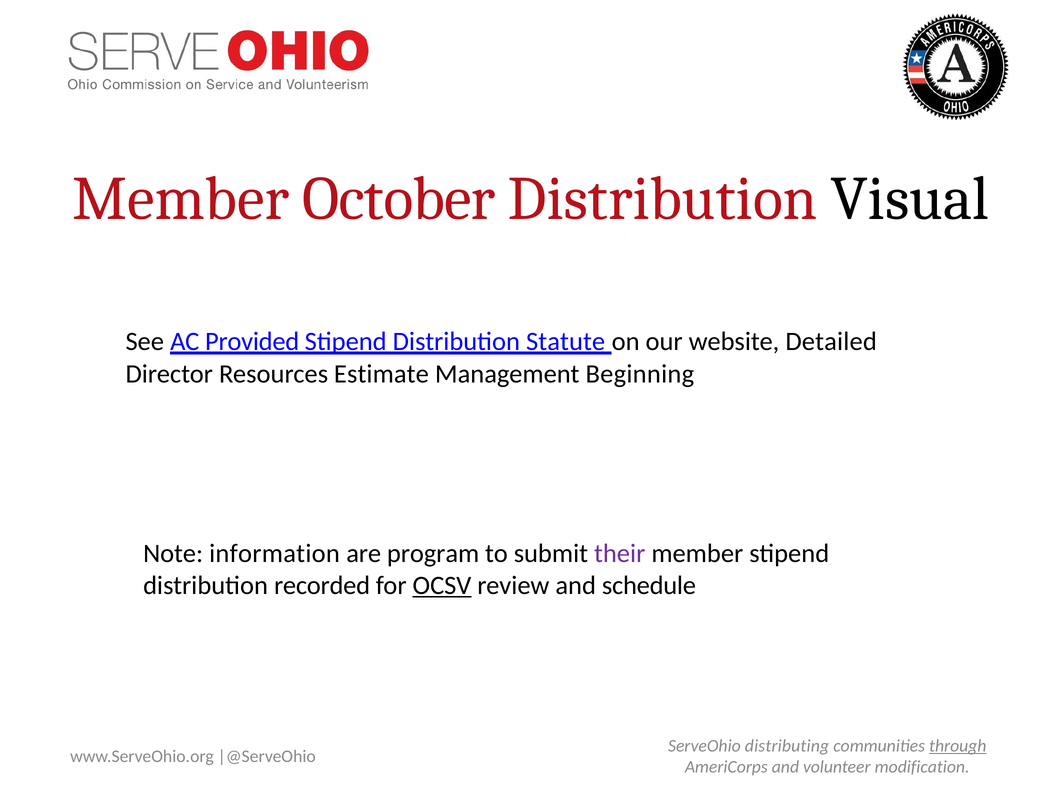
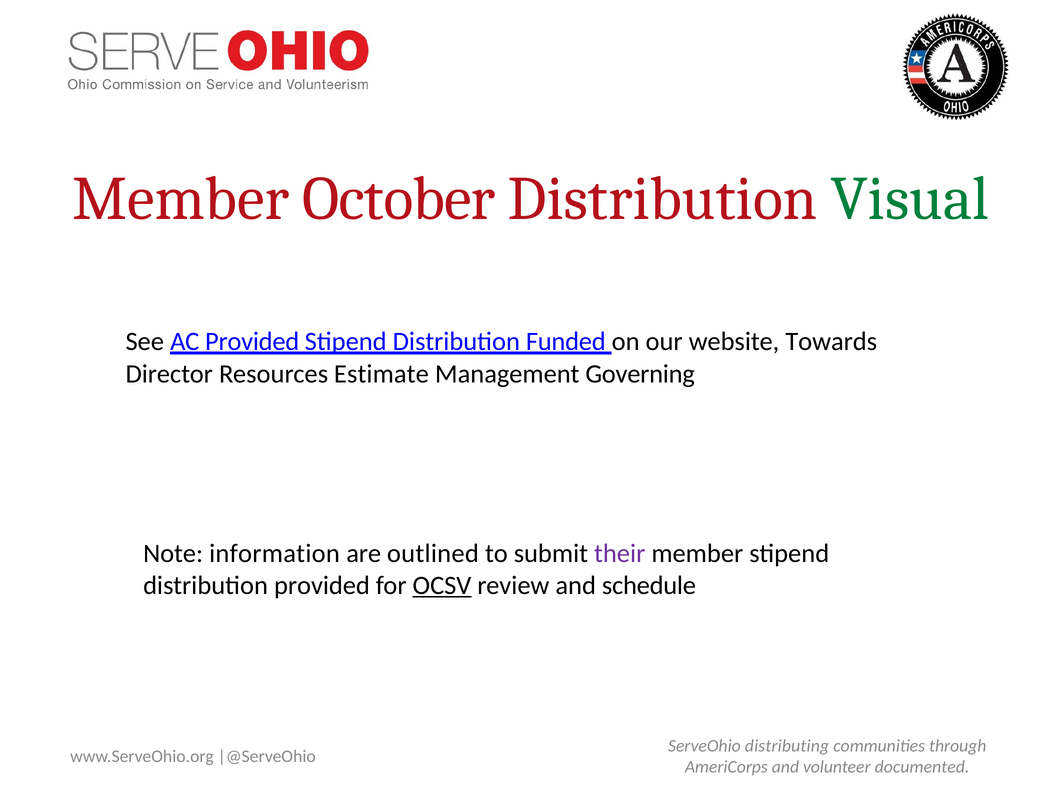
Visual colour: black -> green
Statute: Statute -> Funded
Detailed: Detailed -> Towards
Beginning: Beginning -> Governing
program: program -> outlined
distribution recorded: recorded -> provided
through underline: present -> none
modification: modification -> documented
